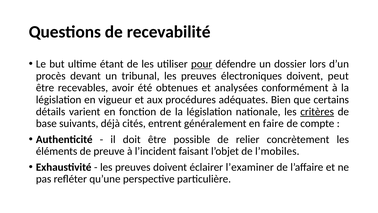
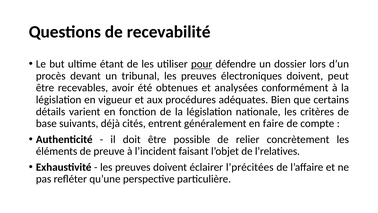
critères underline: present -> none
l’mobiles: l’mobiles -> l’relatives
l’examiner: l’examiner -> l’précitées
